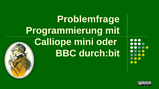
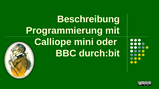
Problemfrage: Problemfrage -> Beschreibung
